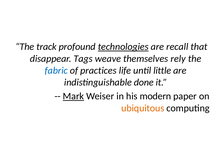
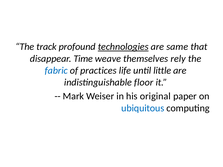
recall: recall -> same
Tags: Tags -> Time
done: done -> floor
Mark underline: present -> none
modern: modern -> original
ubiquitous colour: orange -> blue
